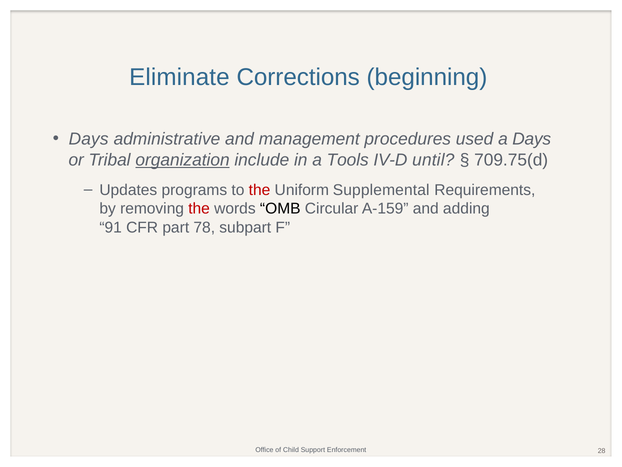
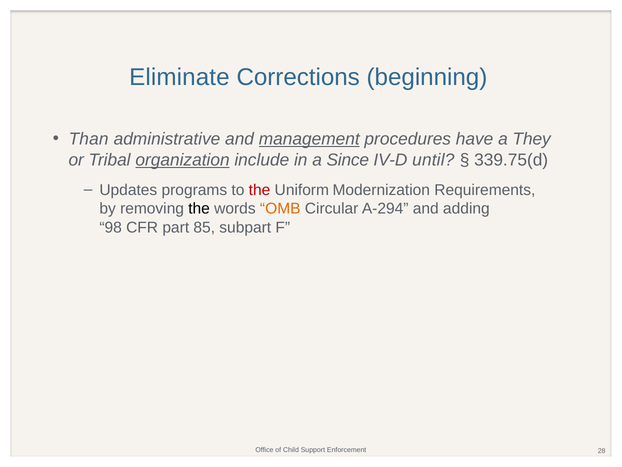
Days at (89, 139): Days -> Than
management underline: none -> present
used: used -> have
a Days: Days -> They
Tools: Tools -> Since
709.75(d: 709.75(d -> 339.75(d
Supplemental: Supplemental -> Modernization
the at (199, 208) colour: red -> black
OMB colour: black -> orange
A-159: A-159 -> A-294
91: 91 -> 98
78: 78 -> 85
